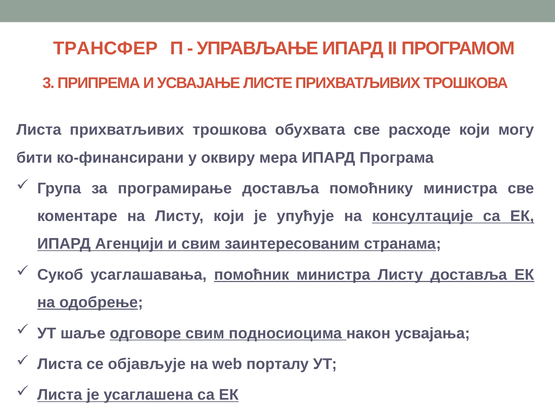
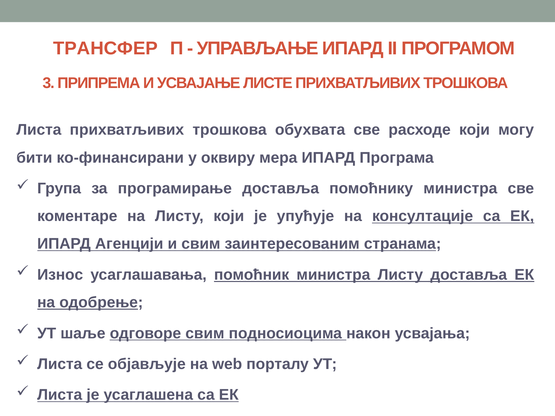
Сукоб: Сукоб -> Износ
